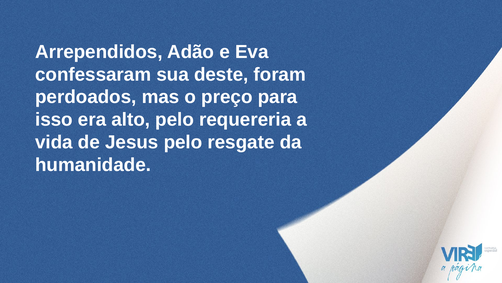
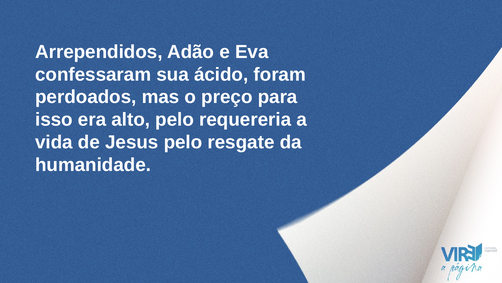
deste: deste -> ácido
